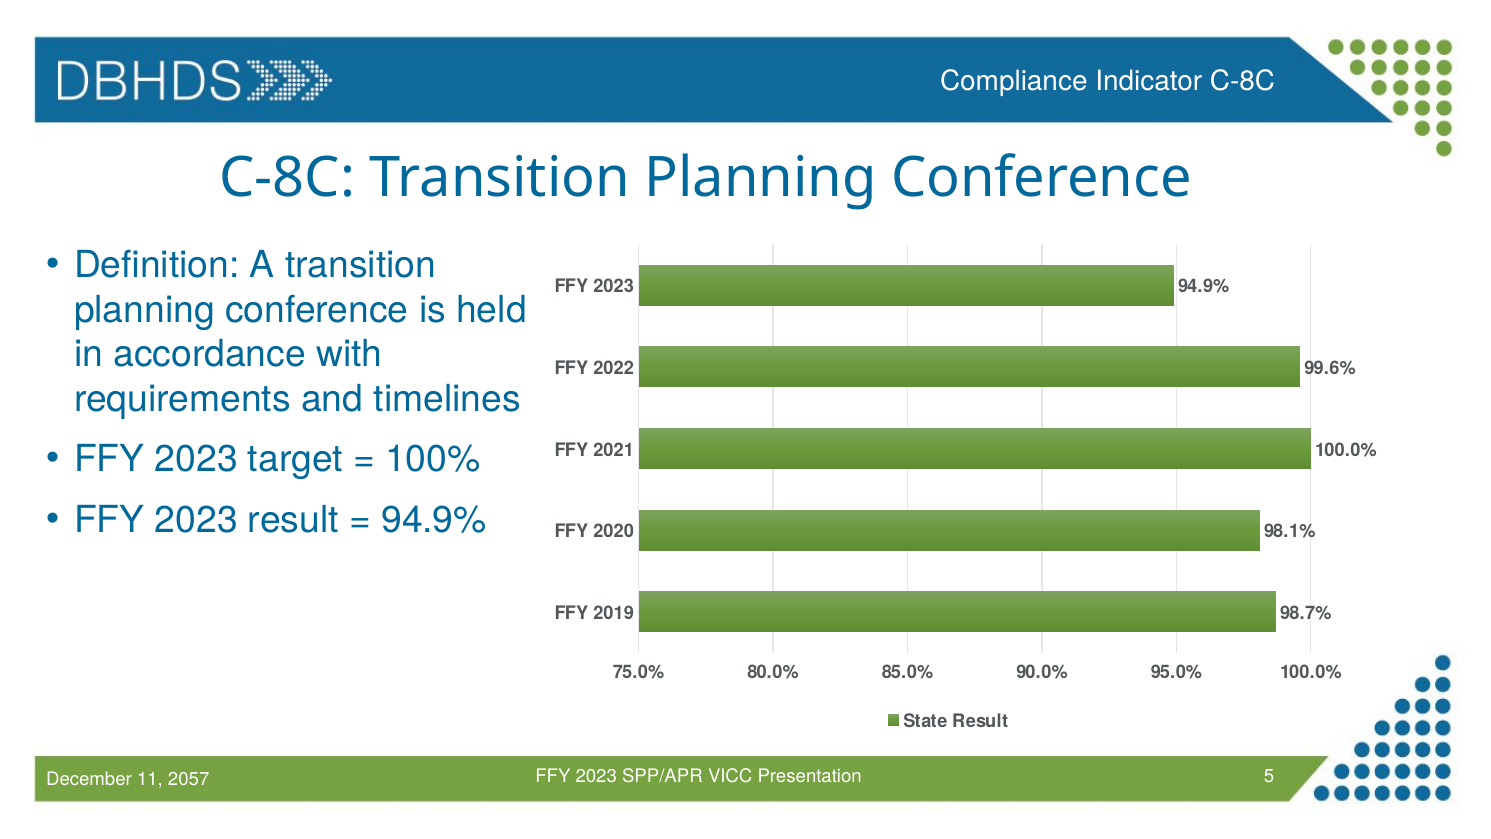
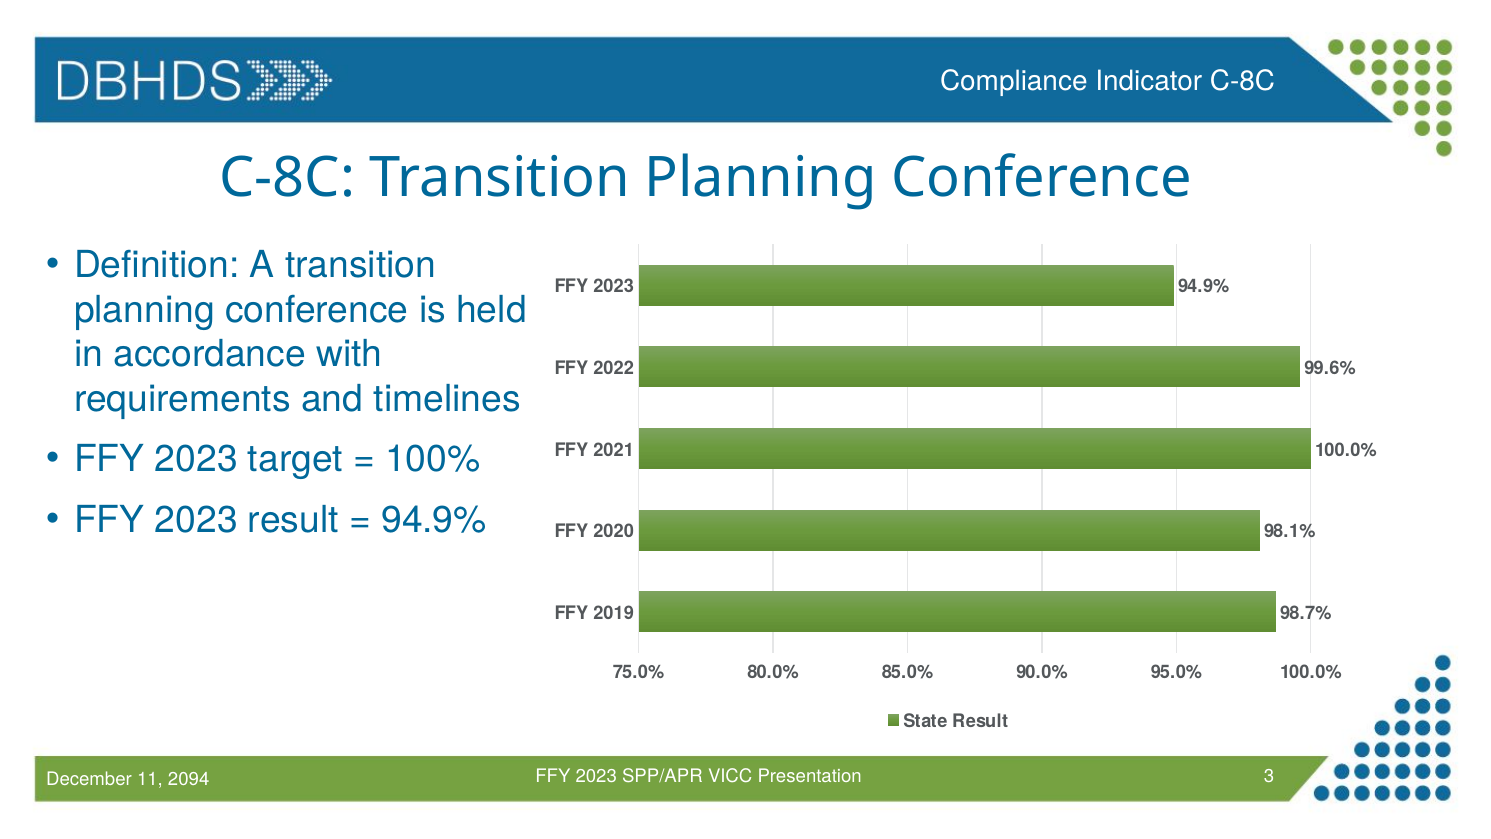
5: 5 -> 3
2057: 2057 -> 2094
